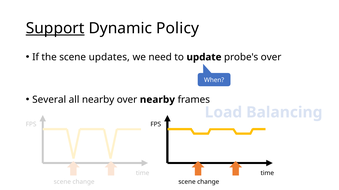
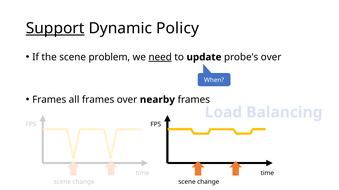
updates: updates -> problem
need underline: none -> present
Several at (49, 100): Several -> Frames
all nearby: nearby -> frames
